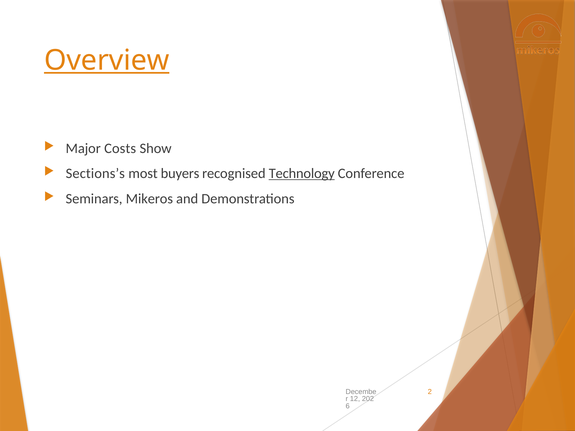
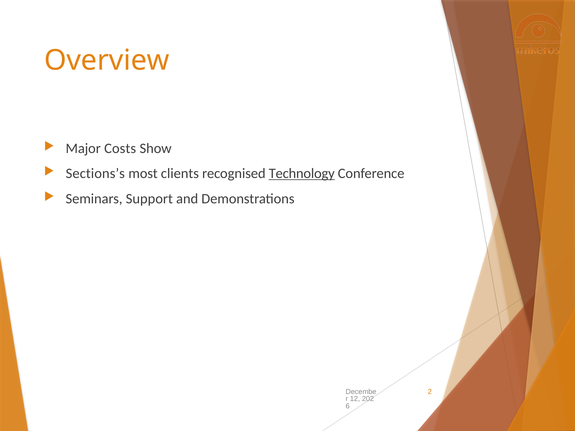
Overview underline: present -> none
buyers: buyers -> clients
Mikeros: Mikeros -> Support
